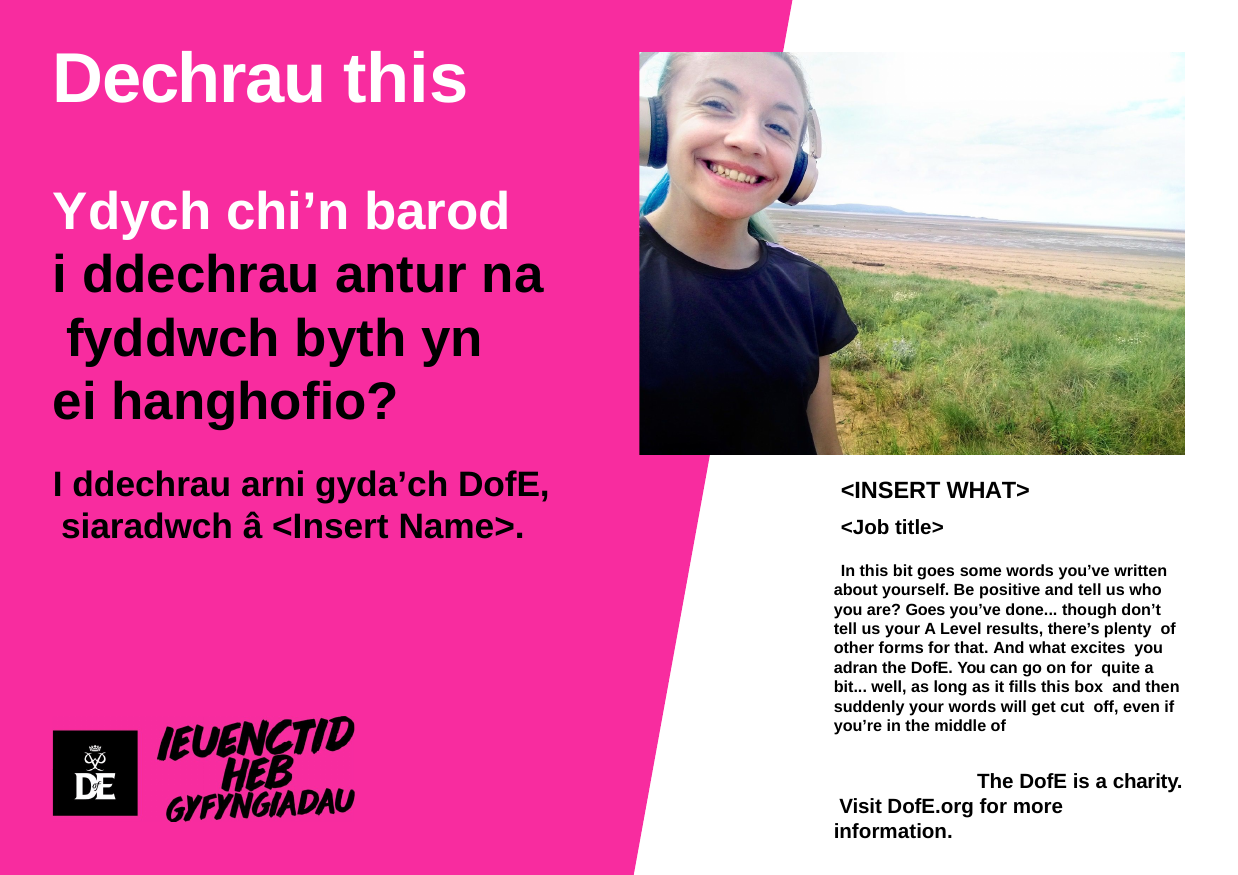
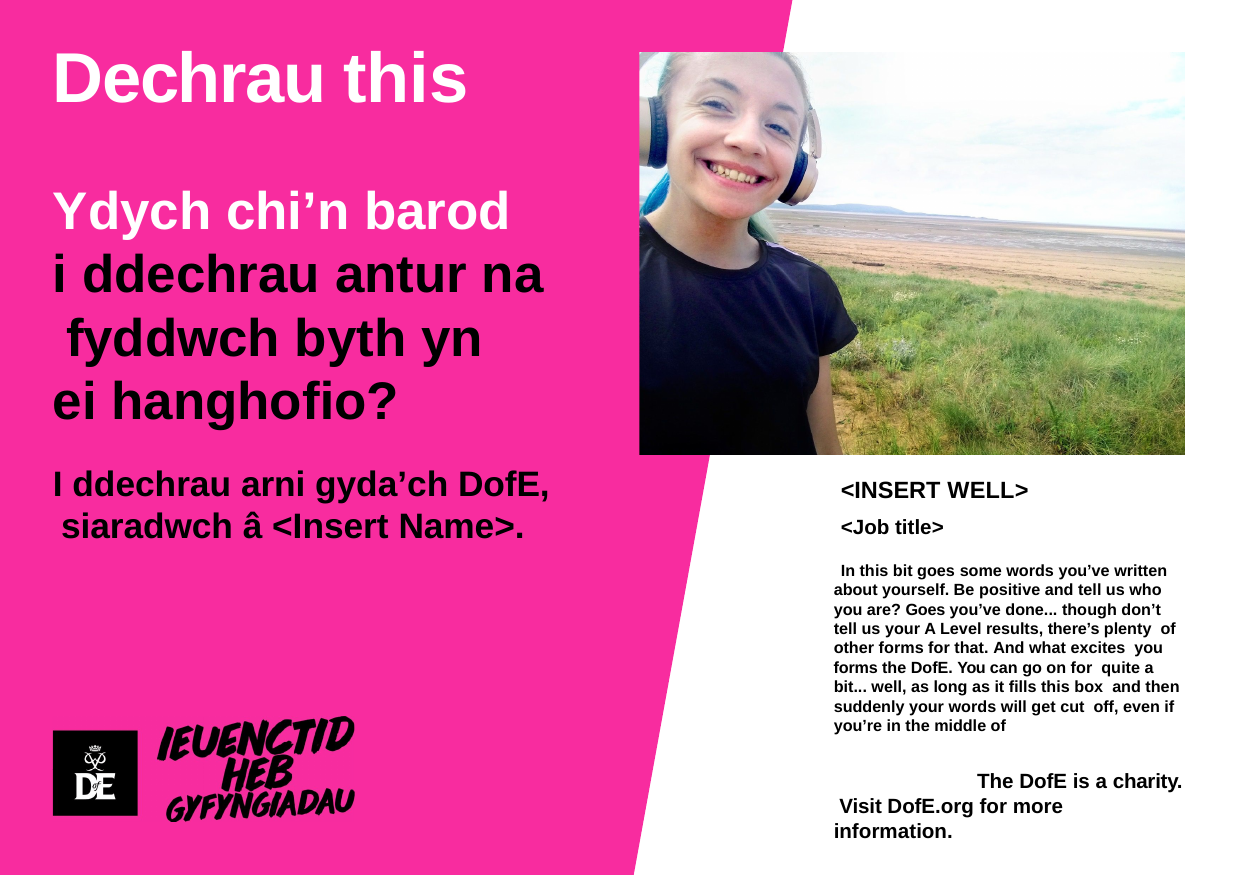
WHAT>: WHAT> -> WELL>
adran at (856, 668): adran -> forms
